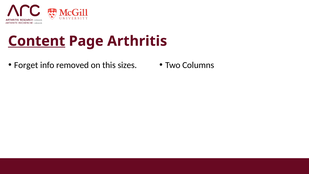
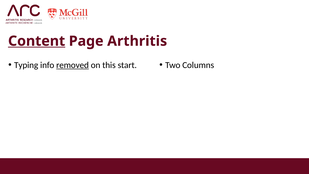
Forget: Forget -> Typing
removed underline: none -> present
sizes: sizes -> start
